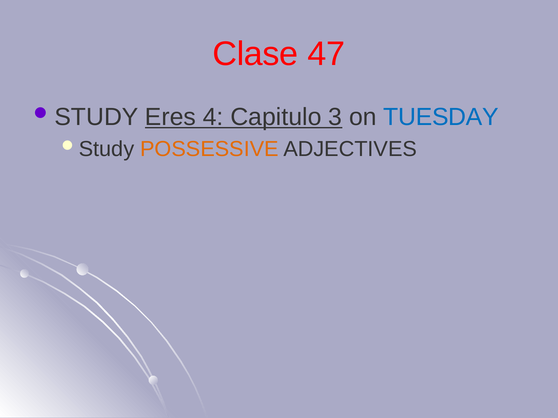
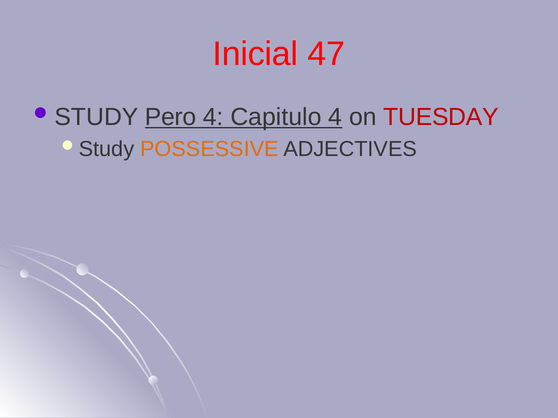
Clase: Clase -> Inicial
Eres: Eres -> Pero
Capitulo 3: 3 -> 4
TUESDAY colour: blue -> red
